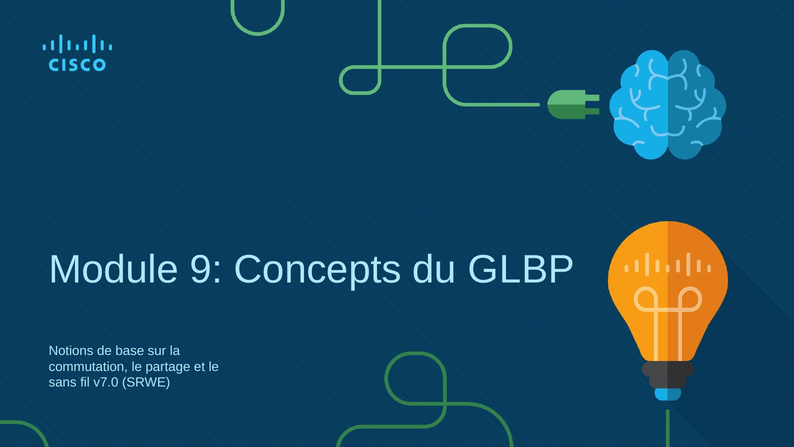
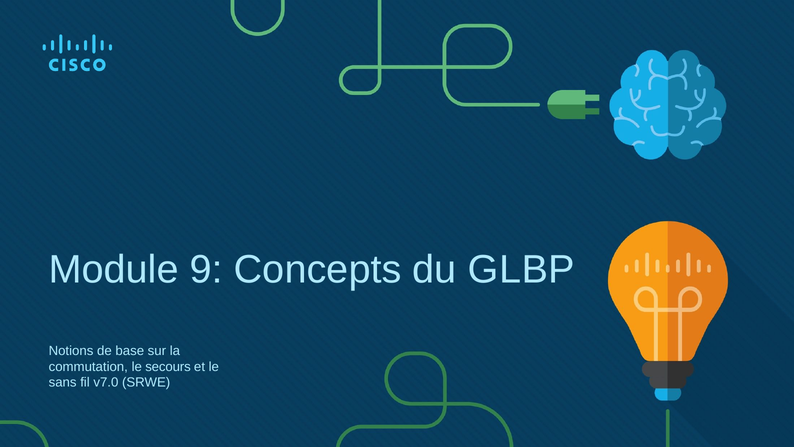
partage: partage -> secours
